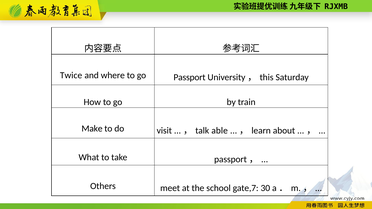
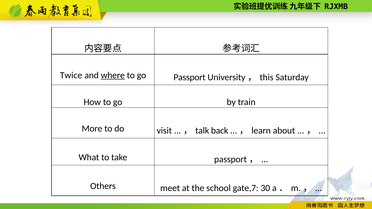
where underline: none -> present
Make: Make -> More
able: able -> back
